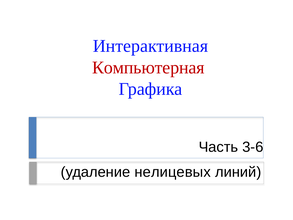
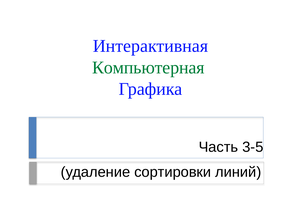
Компьютерная colour: red -> green
3-6: 3-6 -> 3-5
нелицевых: нелицевых -> сортировки
